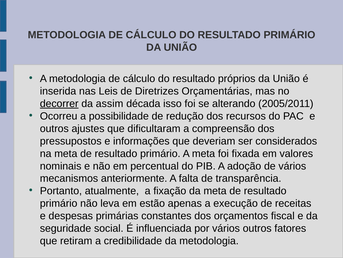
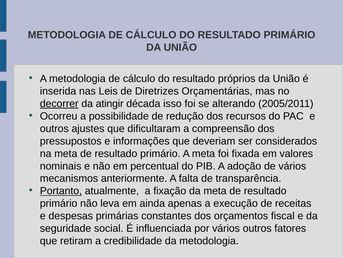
assim: assim -> atingir
Portanto underline: none -> present
estão: estão -> ainda
